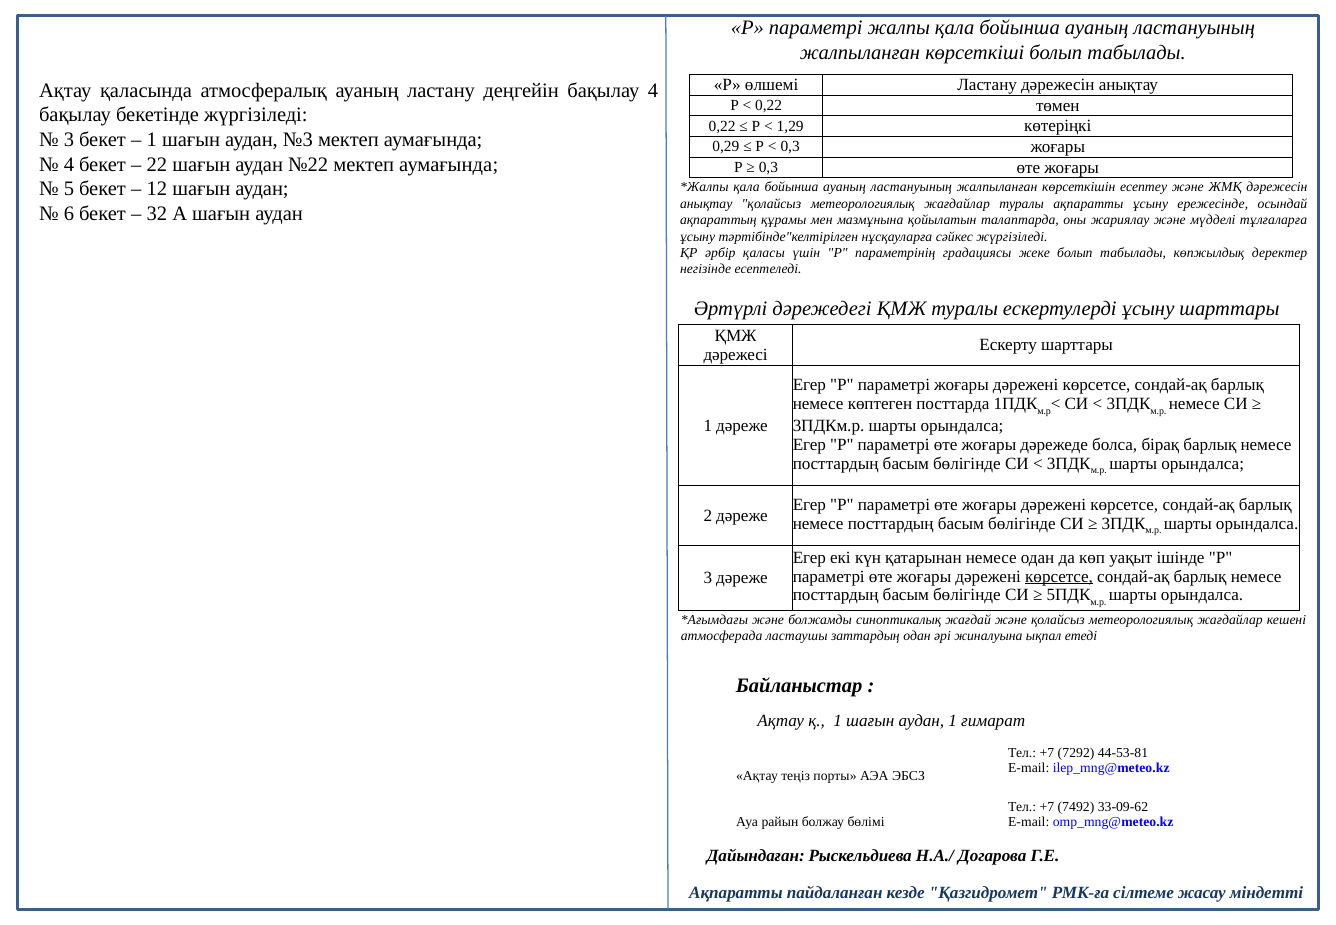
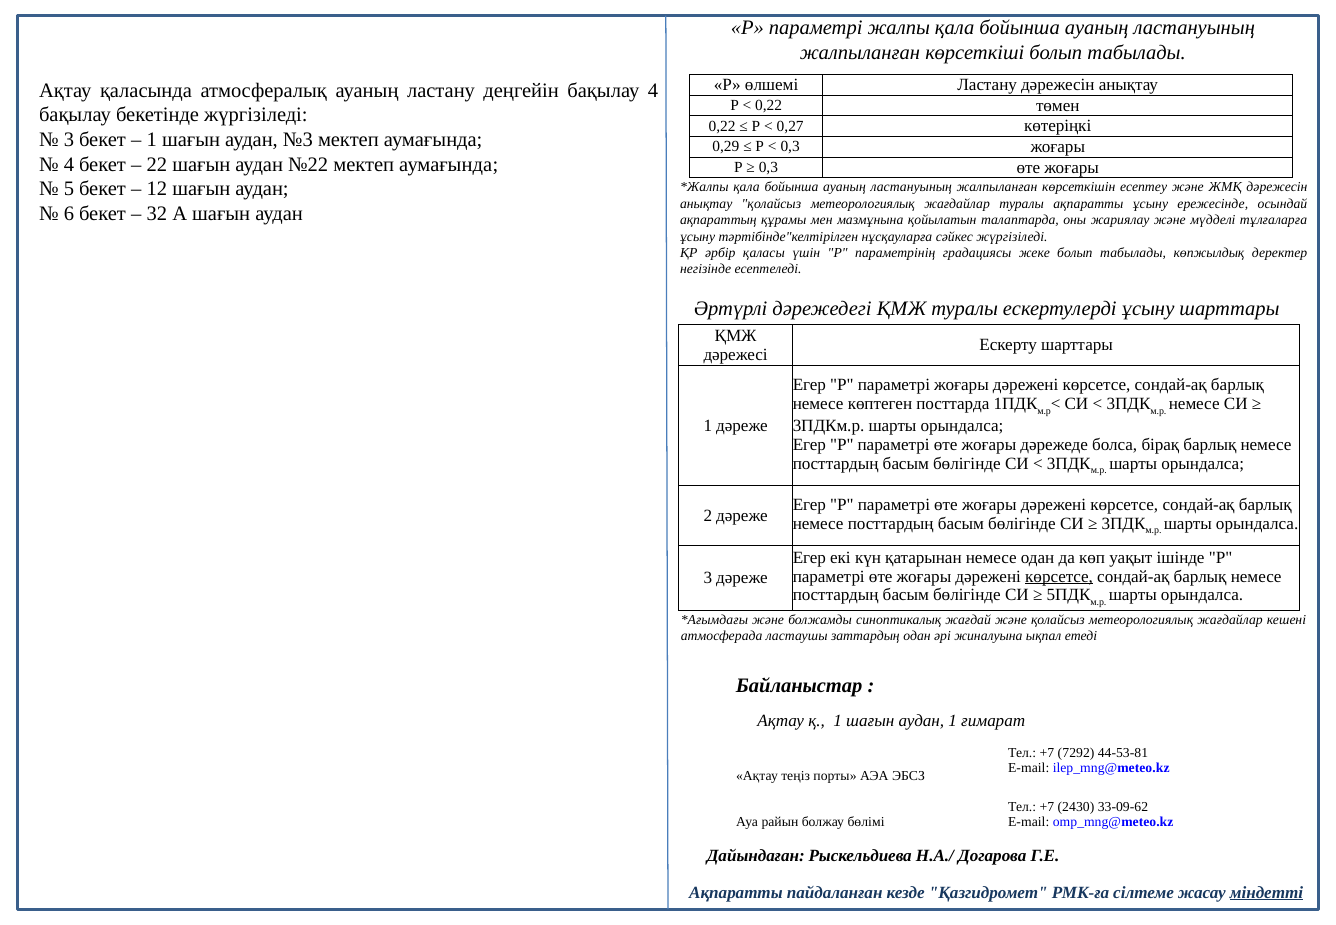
1,29: 1,29 -> 0,27
7492: 7492 -> 2430
міндетті underline: none -> present
